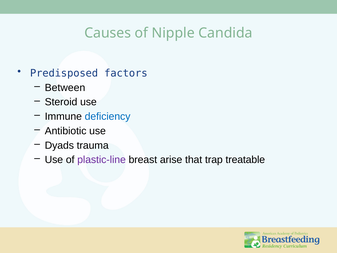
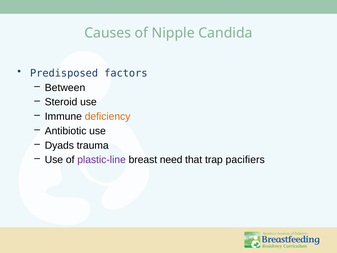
deficiency colour: blue -> orange
arise: arise -> need
treatable: treatable -> pacifiers
